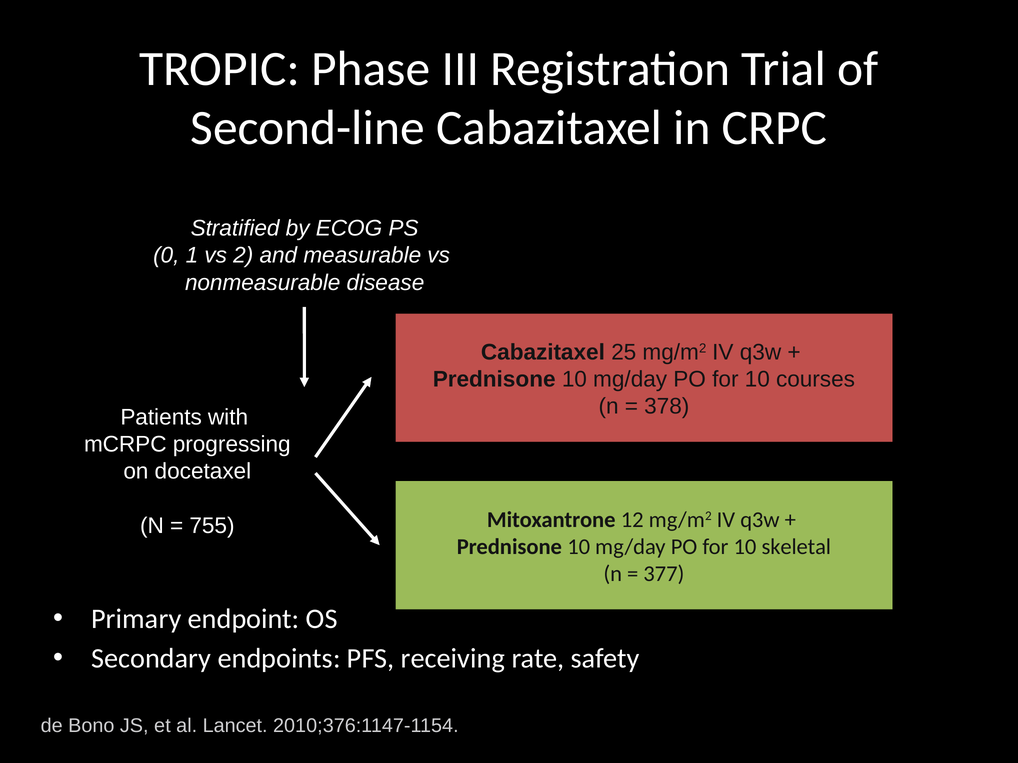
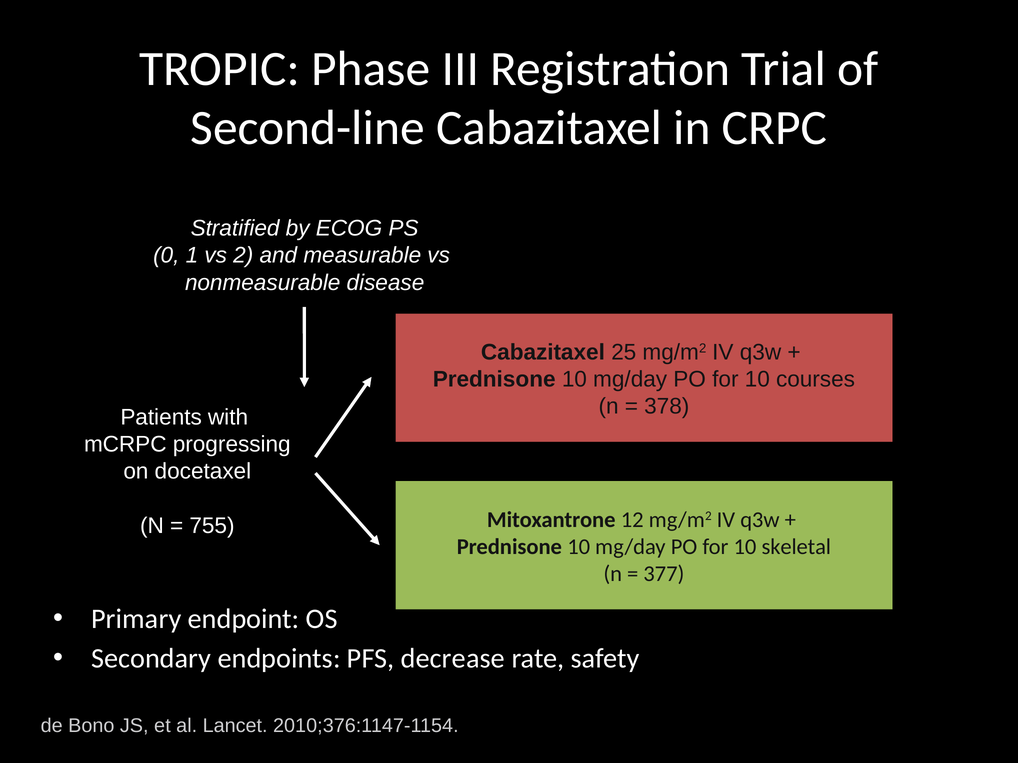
receiving: receiving -> decrease
